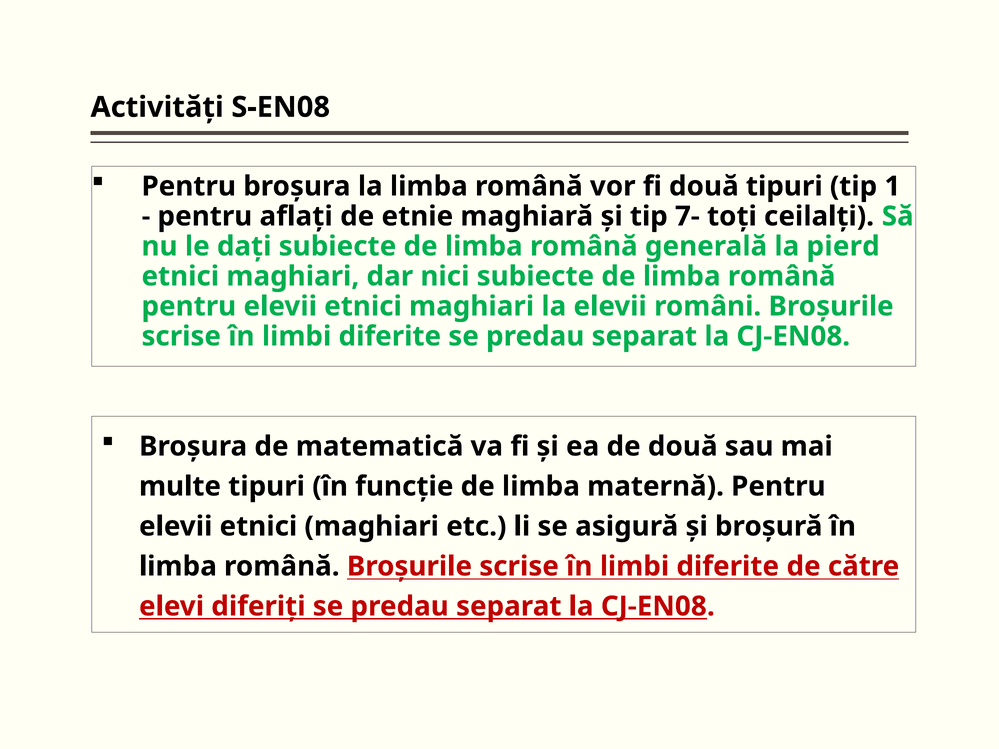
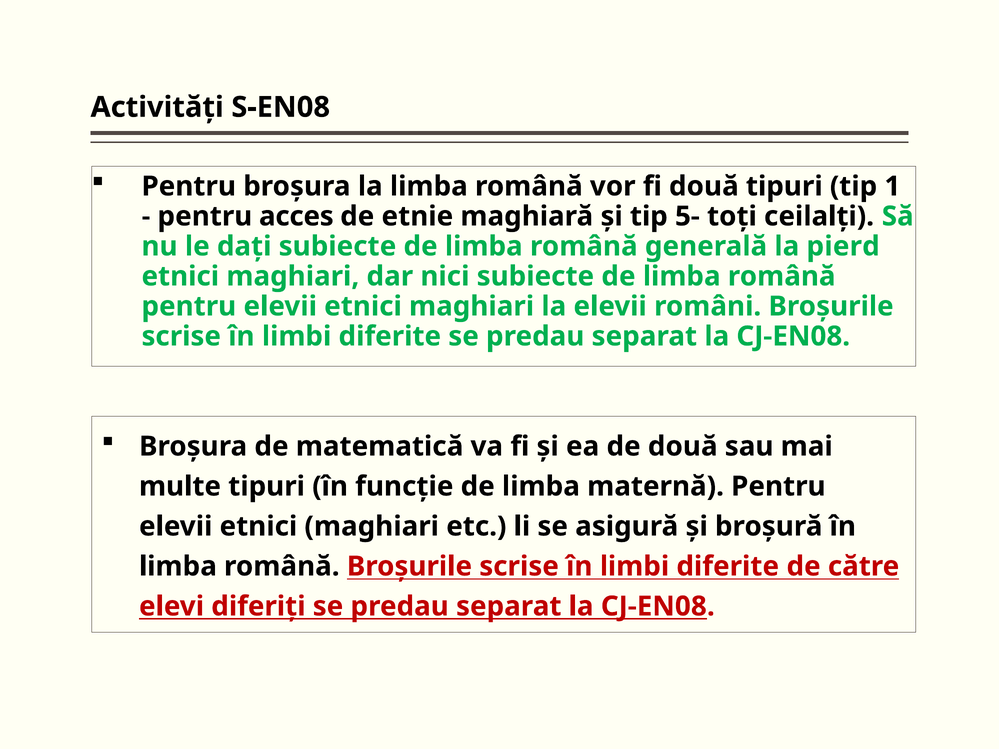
aflaţi: aflaţi -> acces
7-: 7- -> 5-
